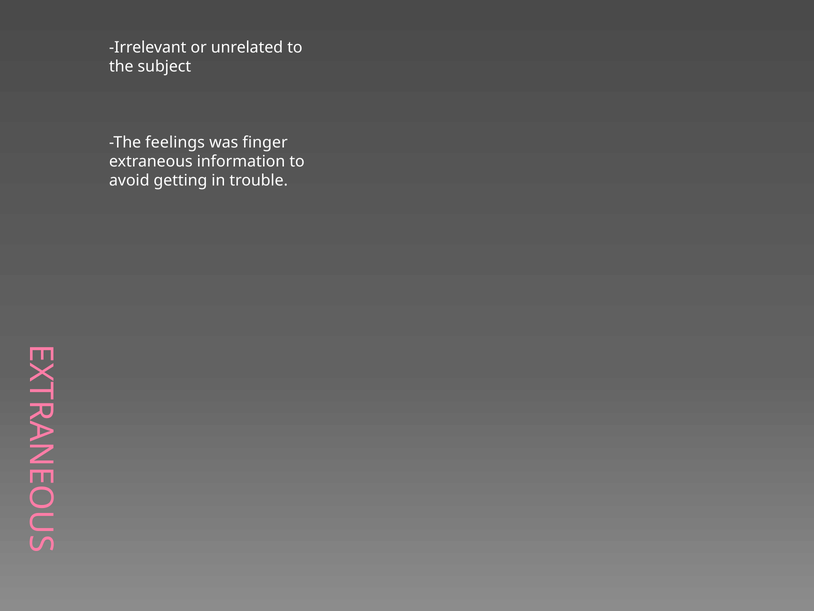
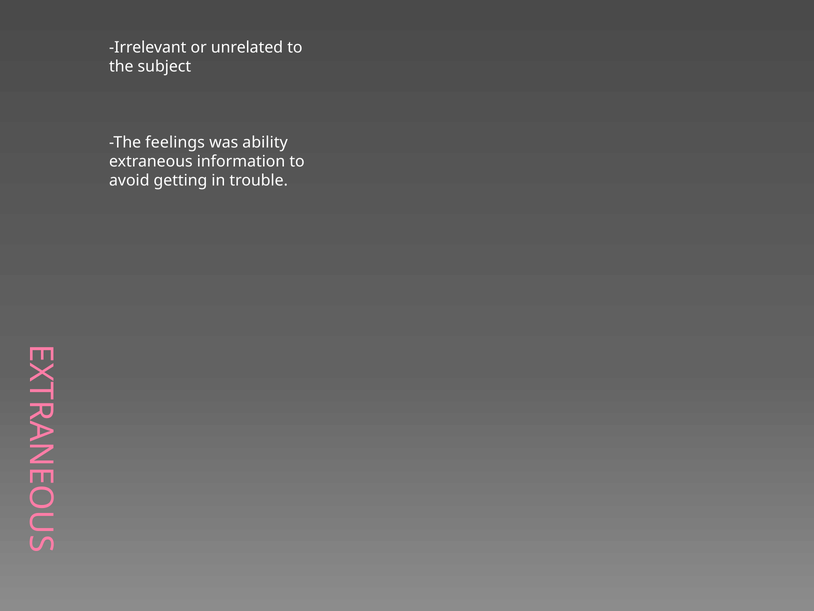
finger: finger -> ability
